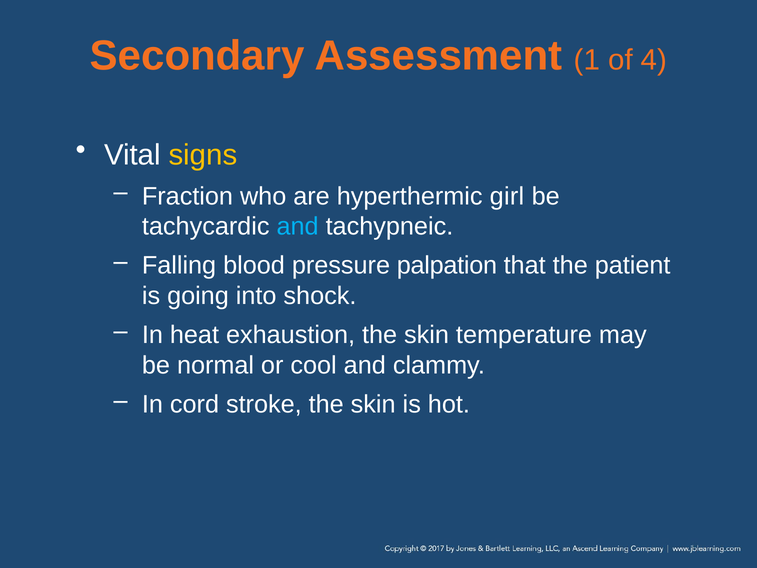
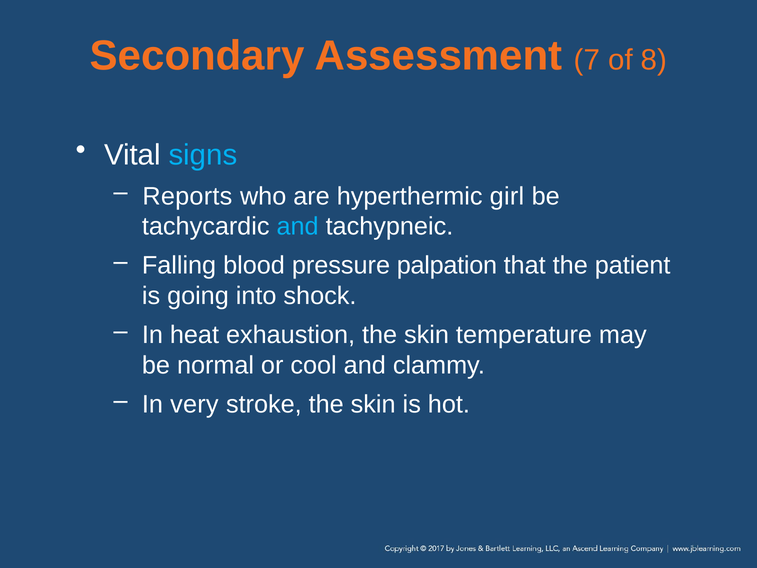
1: 1 -> 7
4: 4 -> 8
signs colour: yellow -> light blue
Fraction: Fraction -> Reports
cord: cord -> very
